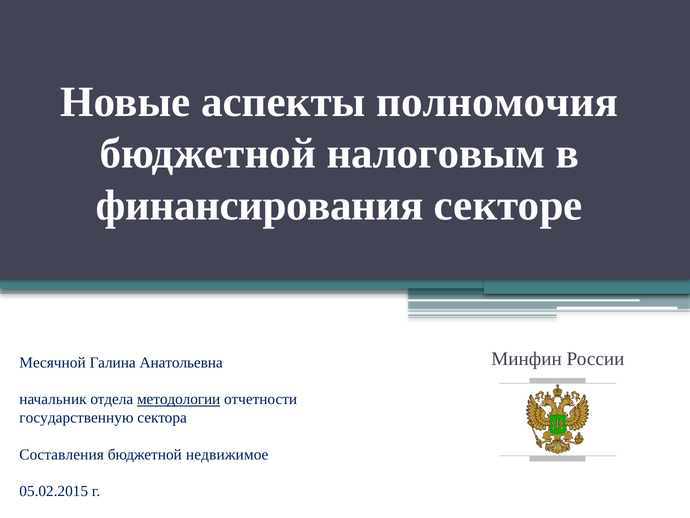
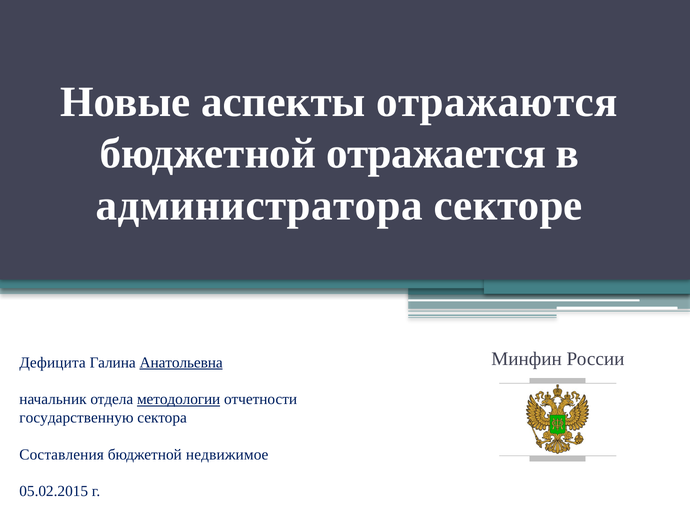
полномочия: полномочия -> отражаются
налоговым: налоговым -> отражается
финансирования: финансирования -> администратора
Месячной: Месячной -> Дефицита
Анатольевна underline: none -> present
